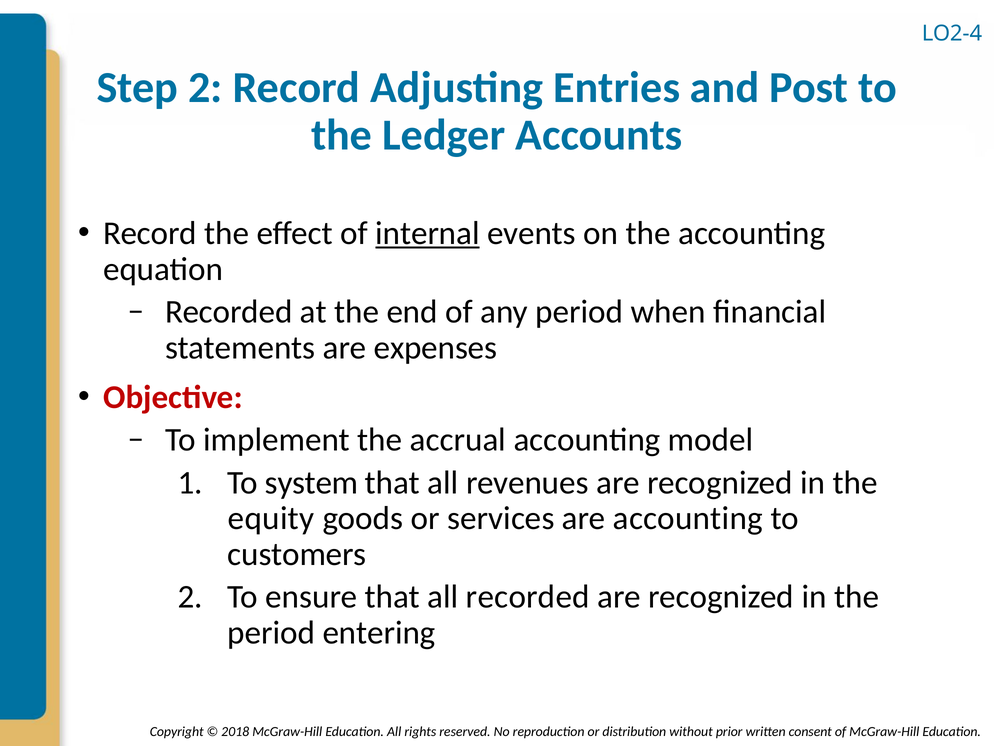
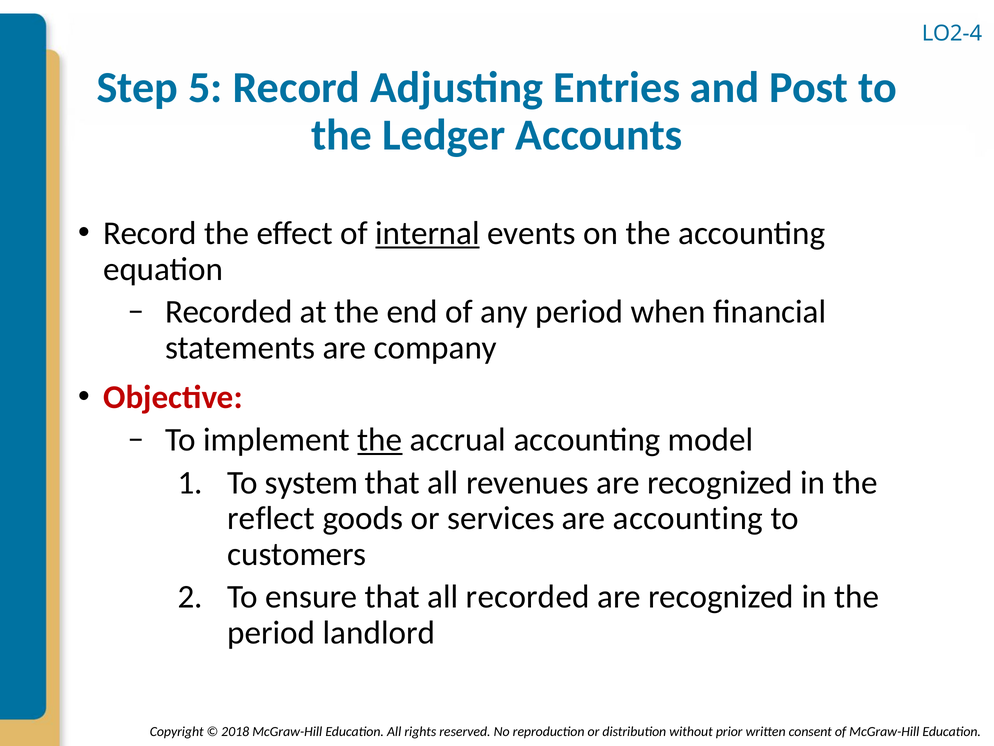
Step 2: 2 -> 5
expenses: expenses -> company
the at (380, 440) underline: none -> present
equity: equity -> reflect
entering: entering -> landlord
